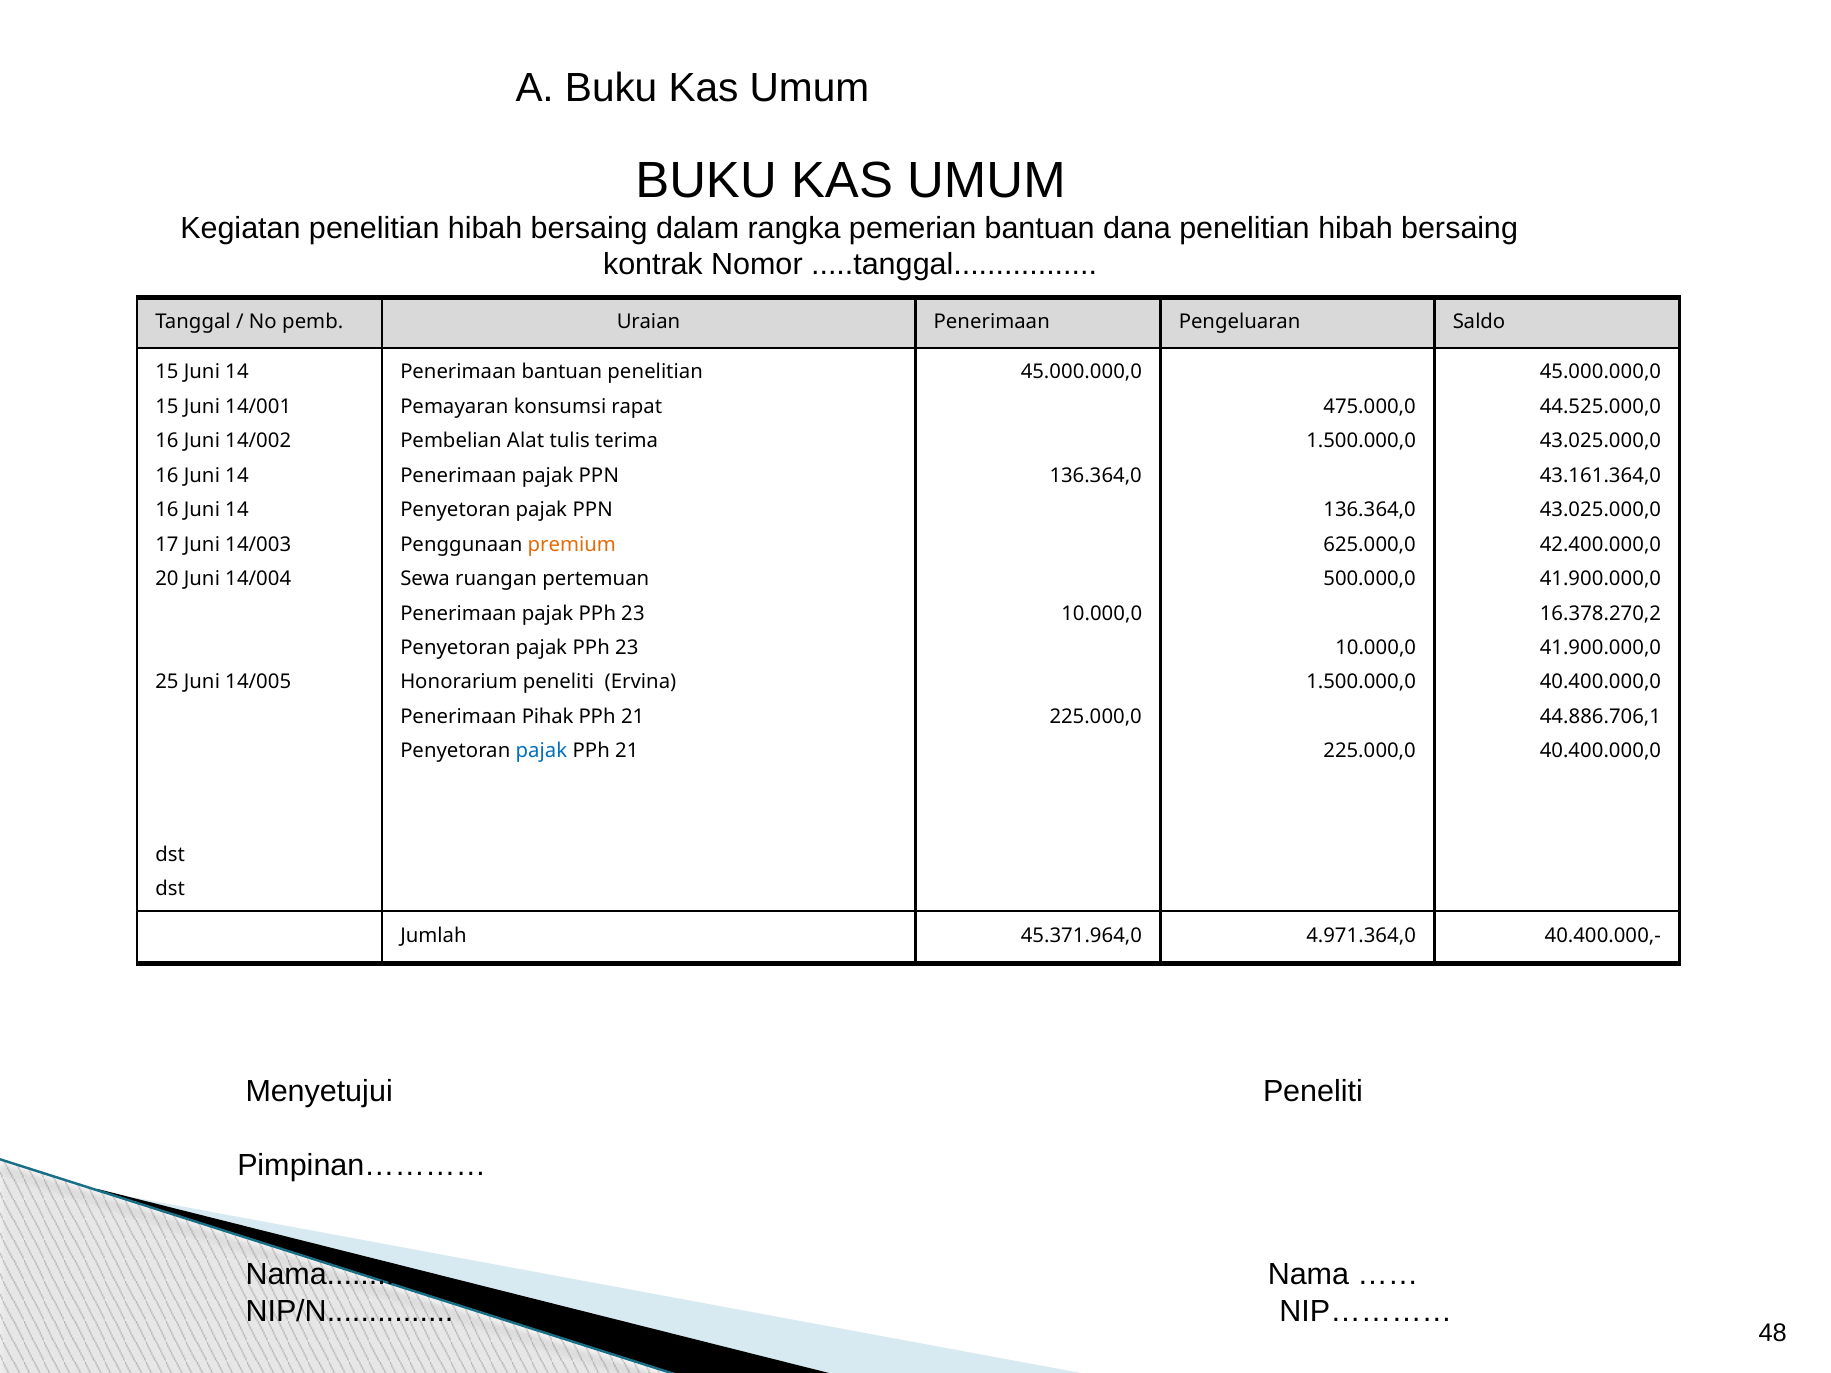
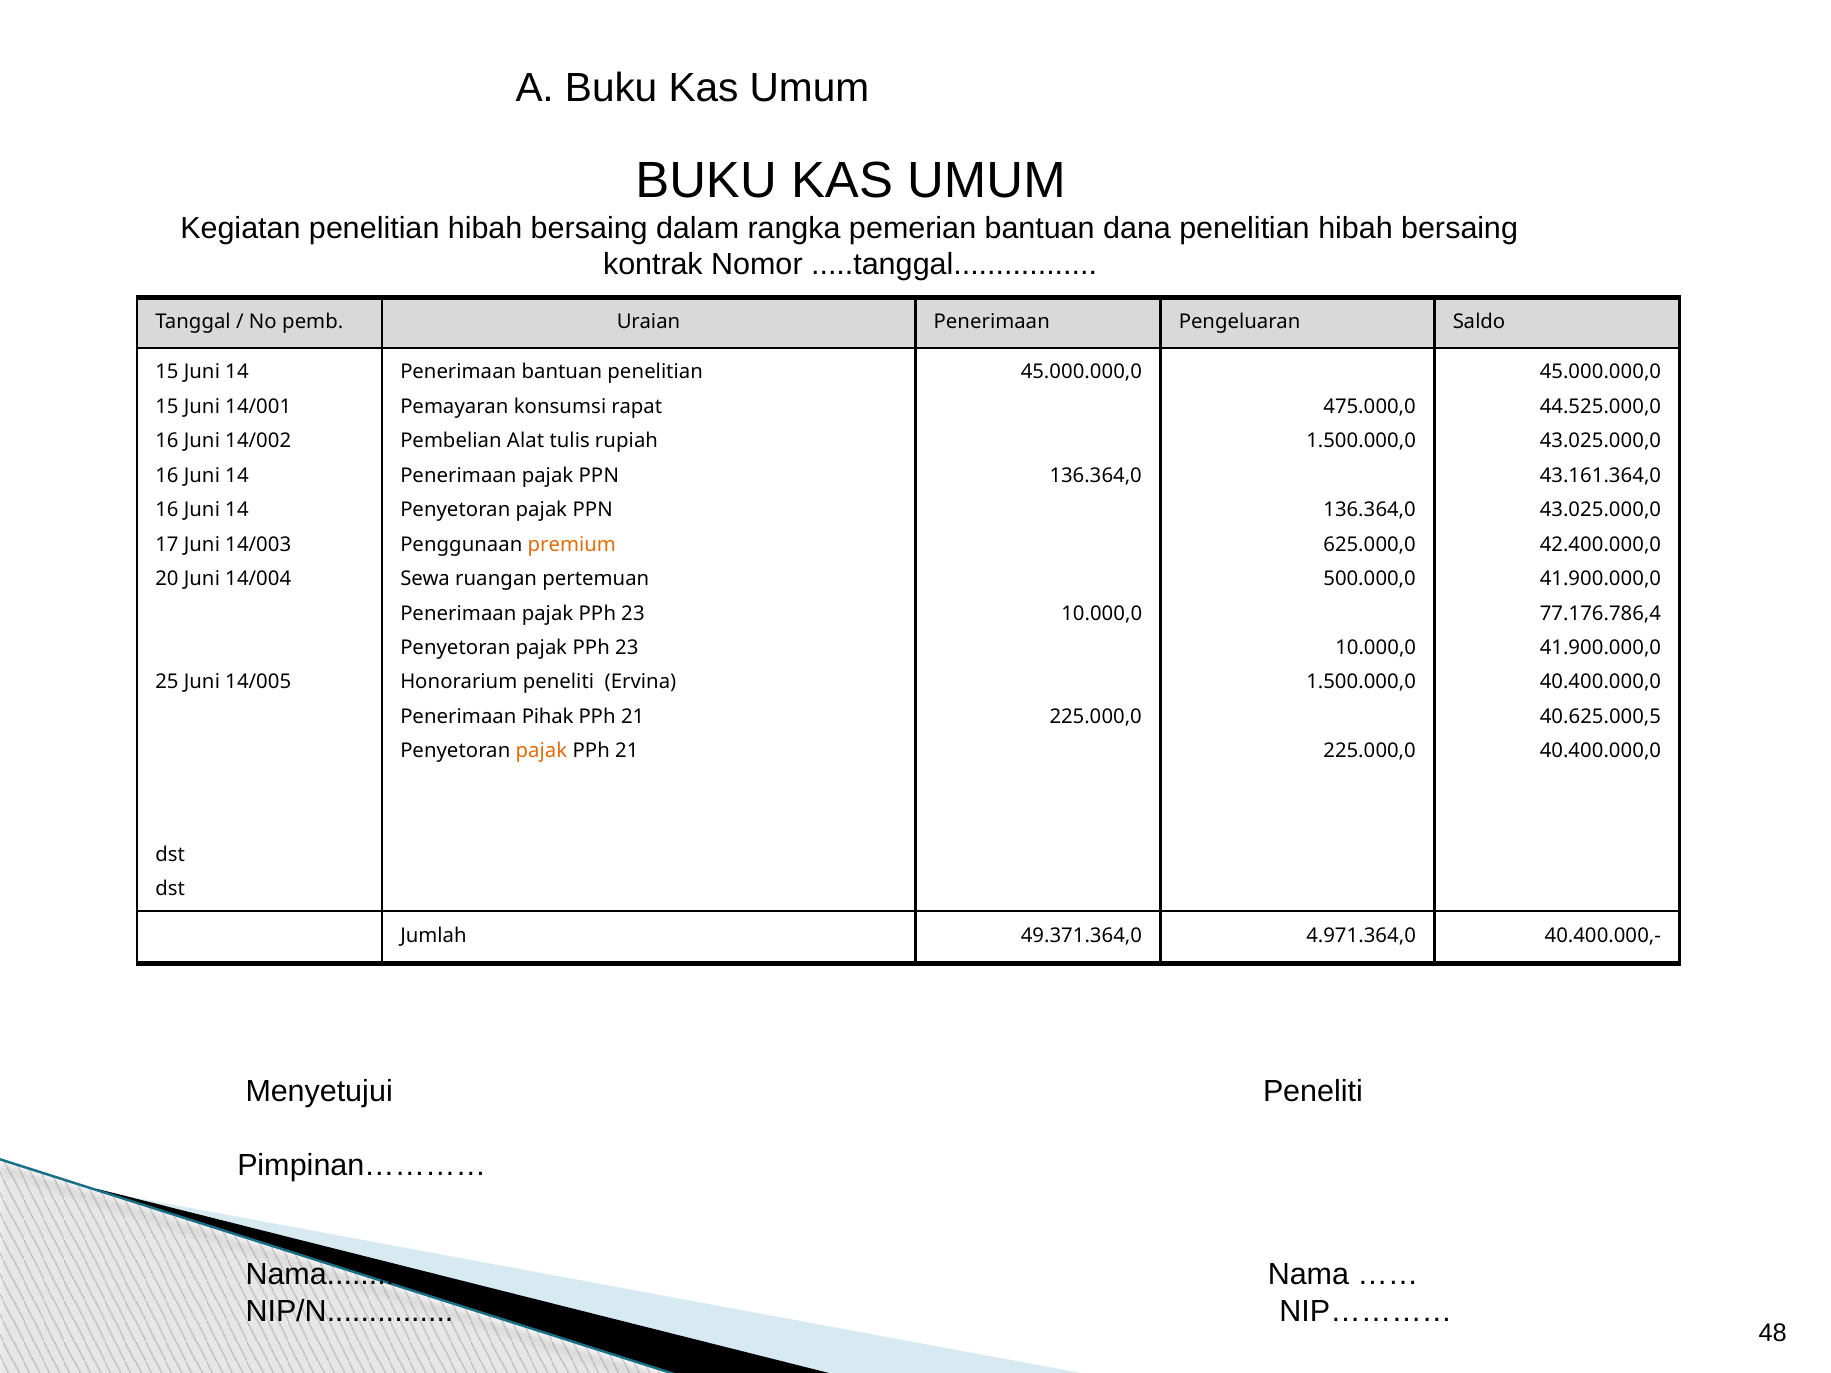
terima: terima -> rupiah
16.378.270,2: 16.378.270,2 -> 77.176.786,4
44.886.706,1: 44.886.706,1 -> 40.625.000,5
pajak at (541, 751) colour: blue -> orange
45.371.964,0: 45.371.964,0 -> 49.371.364,0
